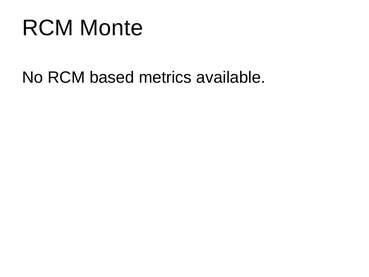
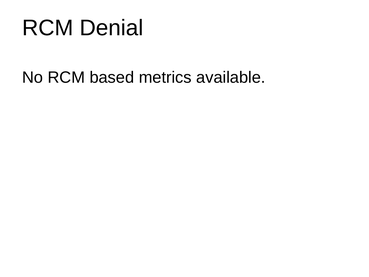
Monte: Monte -> Denial
